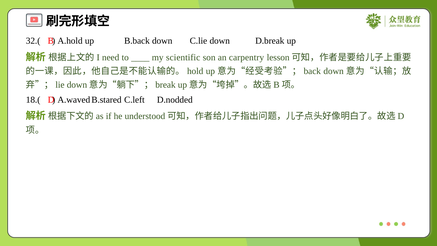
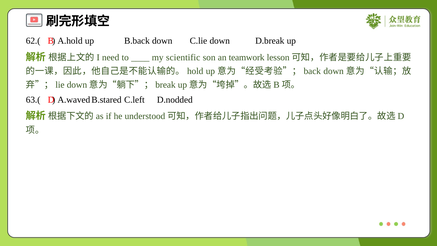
32.(: 32.( -> 62.(
carpentry: carpentry -> teamwork
18.(: 18.( -> 63.(
